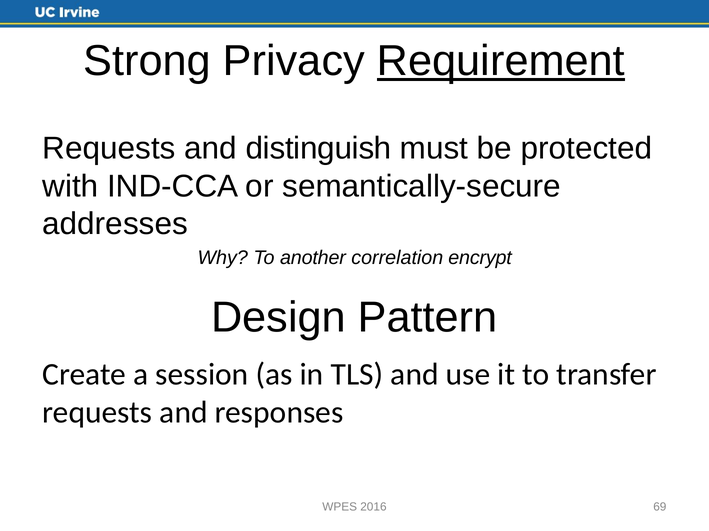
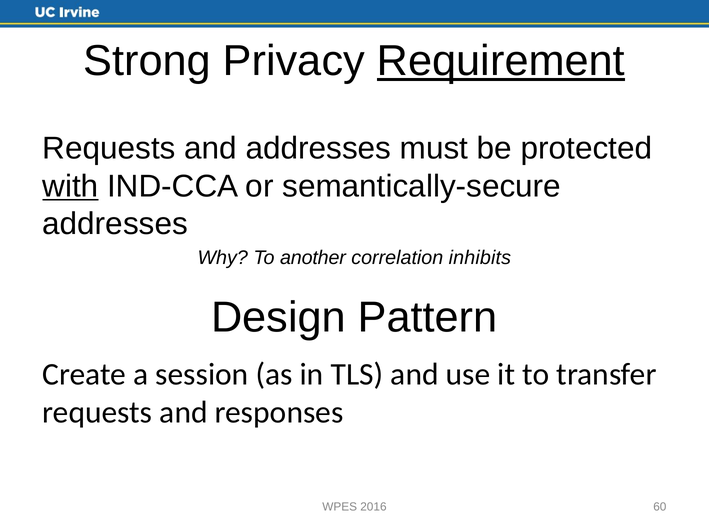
and distinguish: distinguish -> addresses
with underline: none -> present
encrypt: encrypt -> inhibits
69: 69 -> 60
